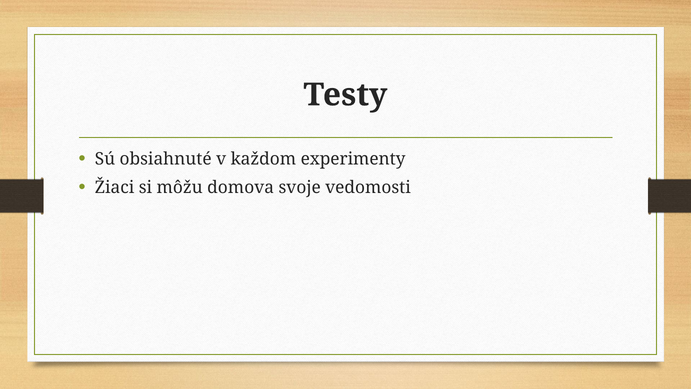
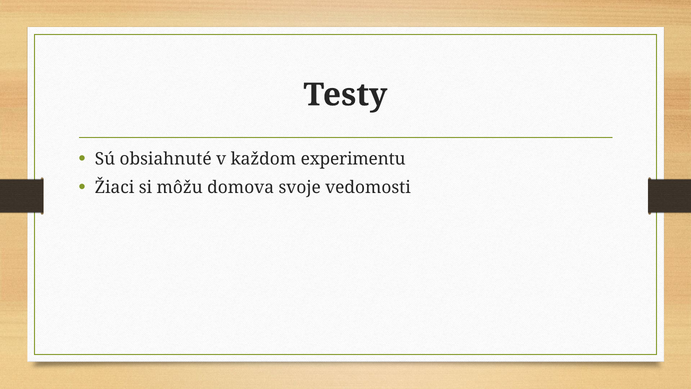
experimenty: experimenty -> experimentu
